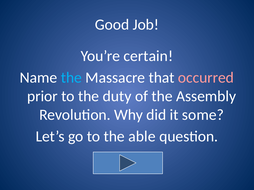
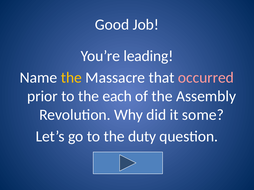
certain: certain -> leading
the at (71, 78) colour: light blue -> yellow
duty: duty -> each
able: able -> duty
